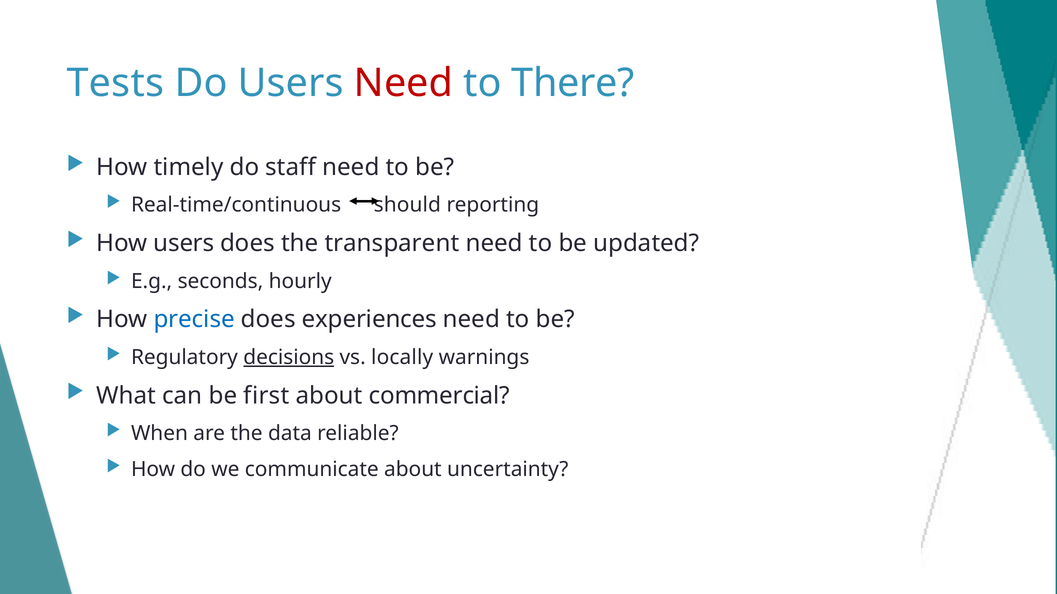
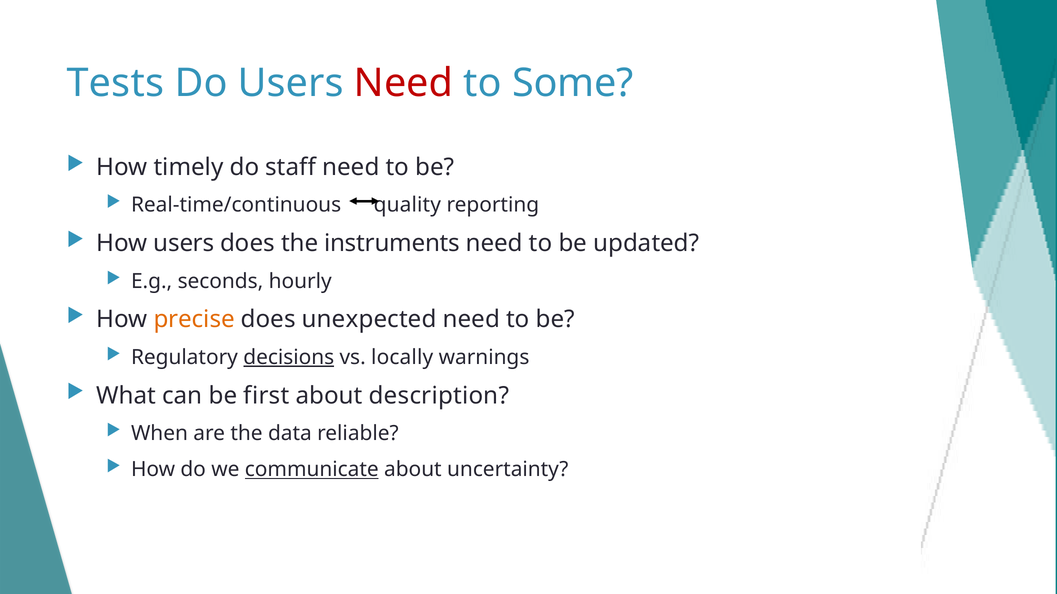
There: There -> Some
should: should -> quality
transparent: transparent -> instruments
precise colour: blue -> orange
experiences: experiences -> unexpected
commercial: commercial -> description
communicate underline: none -> present
